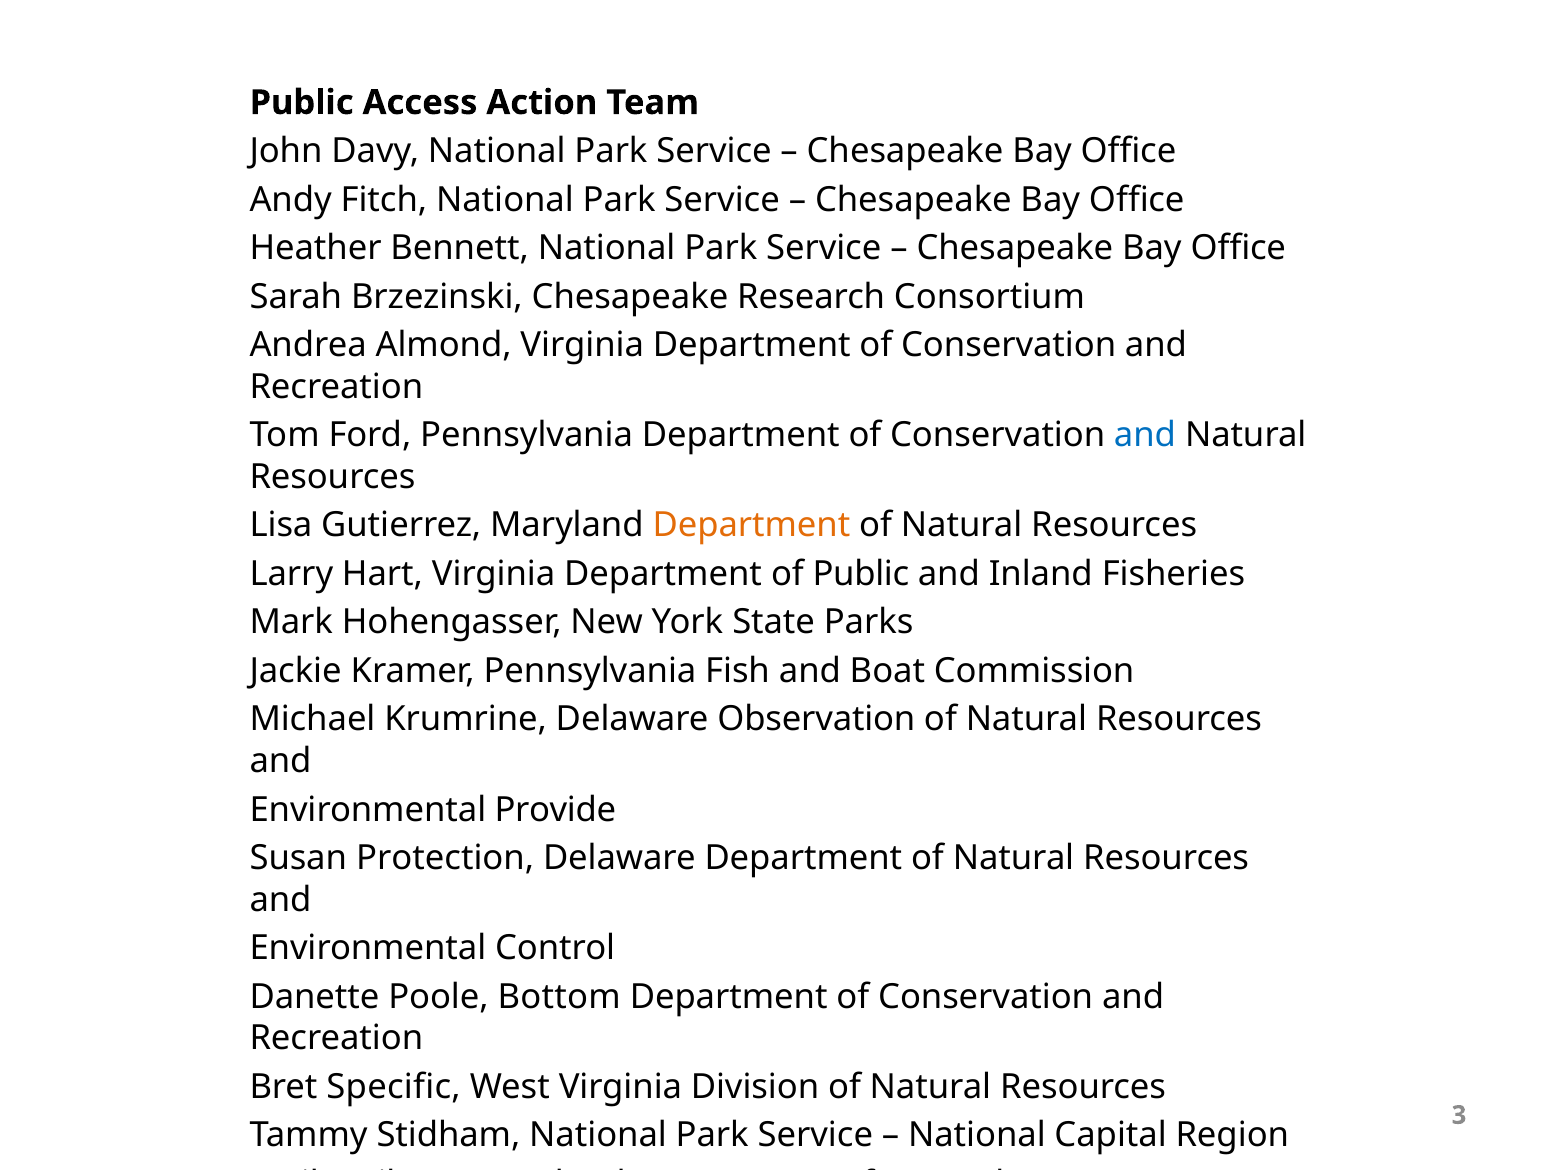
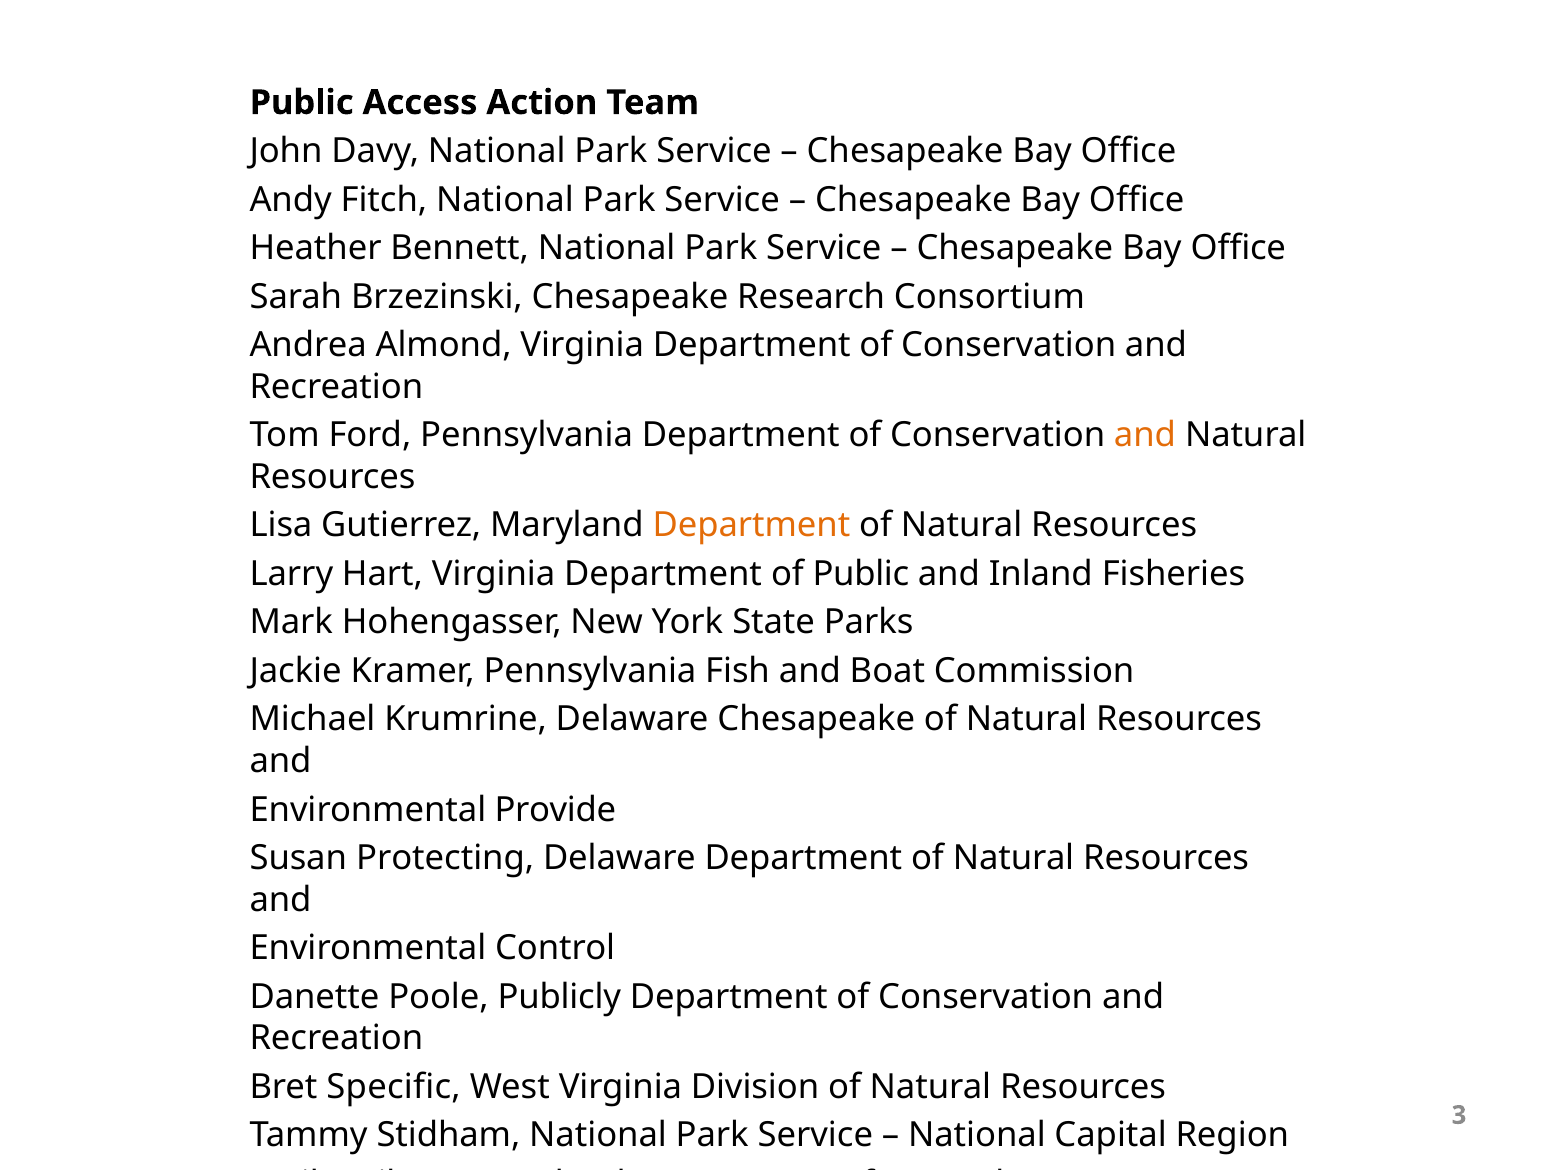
and at (1145, 435) colour: blue -> orange
Delaware Observation: Observation -> Chesapeake
Protection: Protection -> Protecting
Bottom: Bottom -> Publicly
